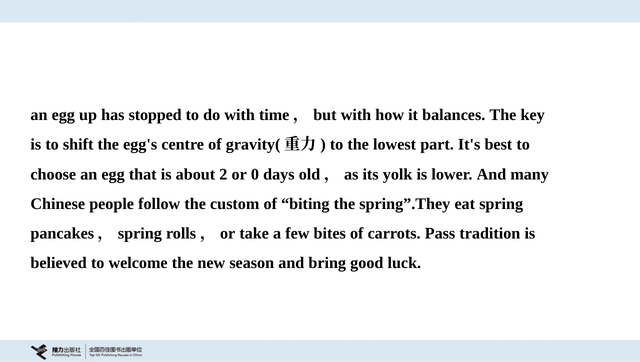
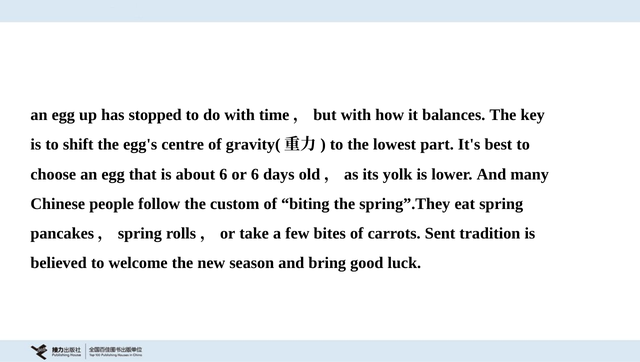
about 2: 2 -> 6
or 0: 0 -> 6
Pass: Pass -> Sent
